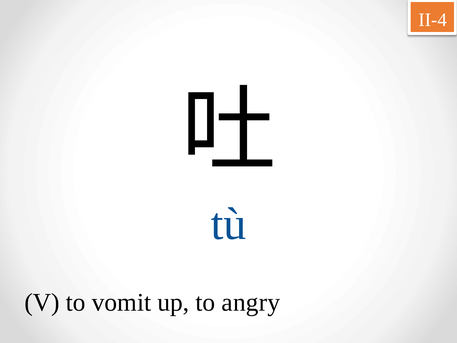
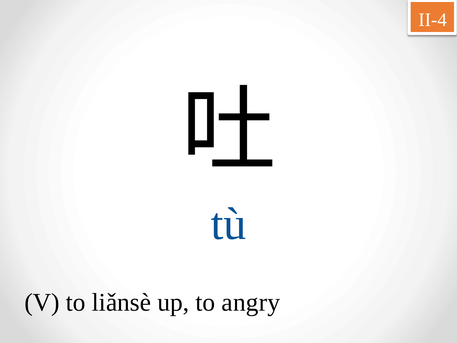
vomit: vomit -> liǎnsè
